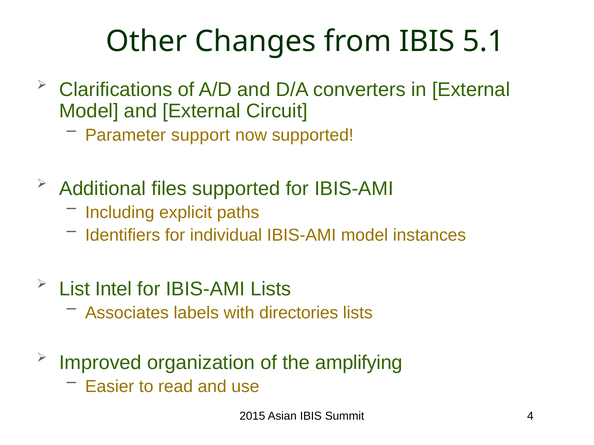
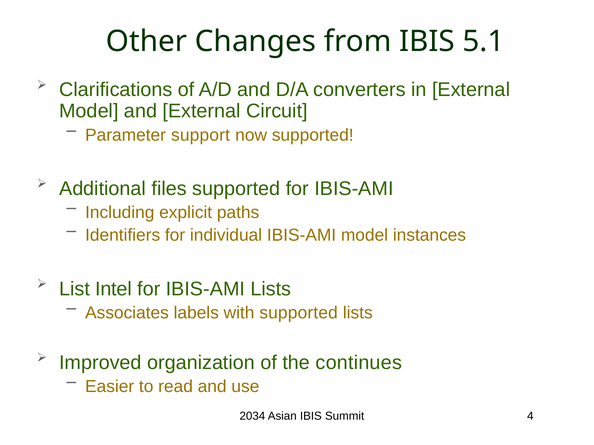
with directories: directories -> supported
amplifying: amplifying -> continues
2015: 2015 -> 2034
